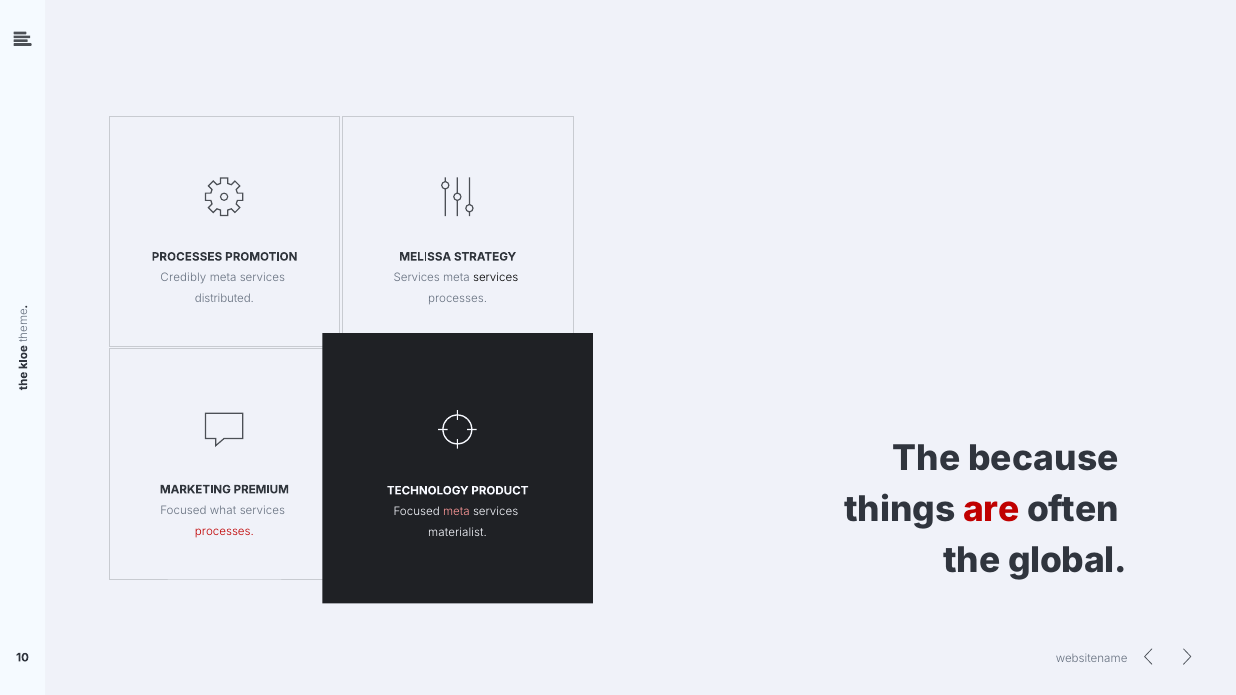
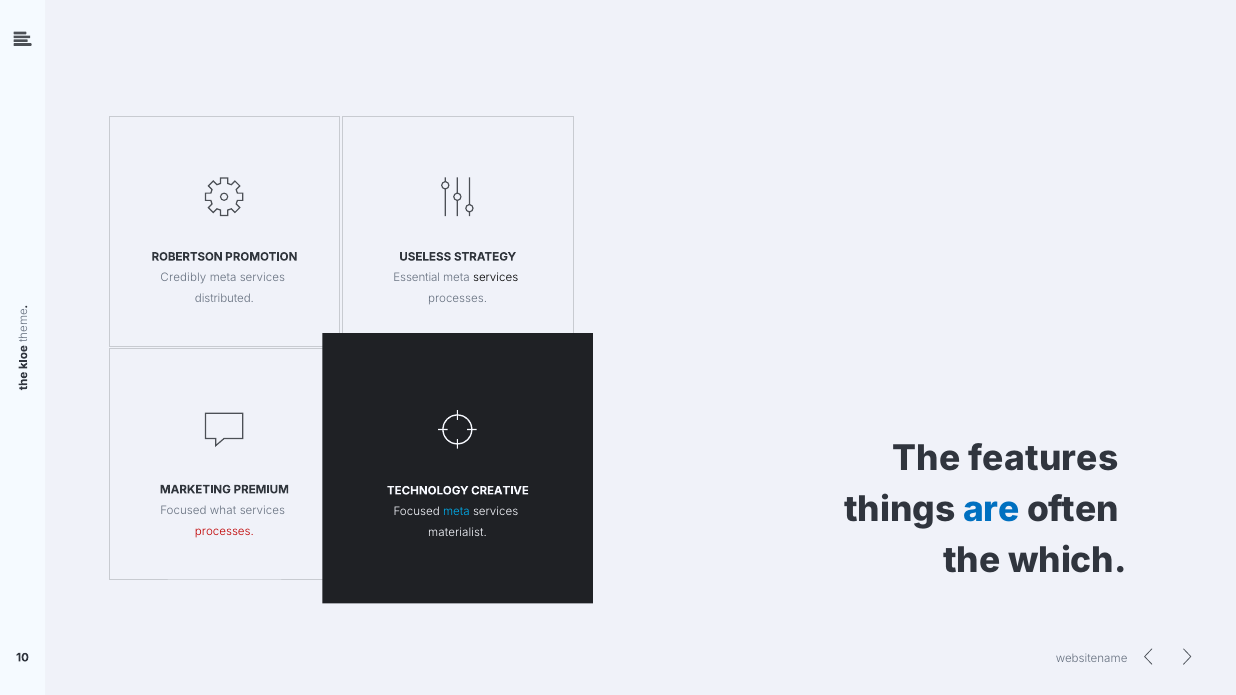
PROCESSES at (187, 257): PROCESSES -> ROBERTSON
MELISSA: MELISSA -> USELESS
Services at (417, 278): Services -> Essential
because: because -> features
PRODUCT: PRODUCT -> CREATIVE
are colour: red -> blue
meta at (456, 512) colour: pink -> light blue
global: global -> which
